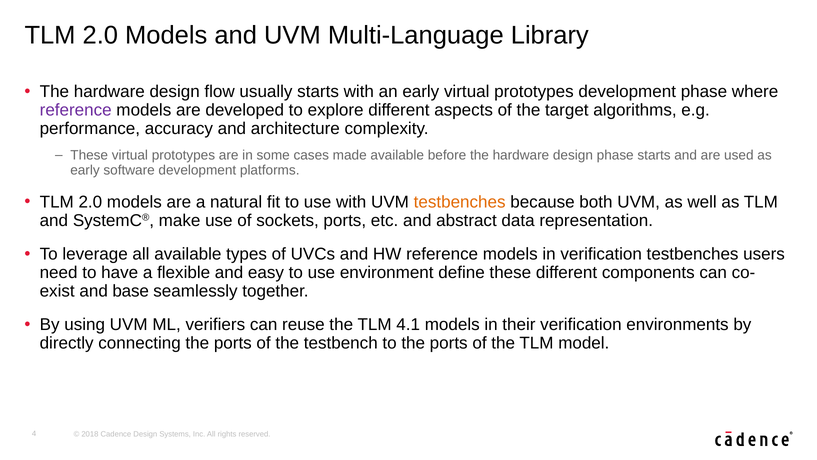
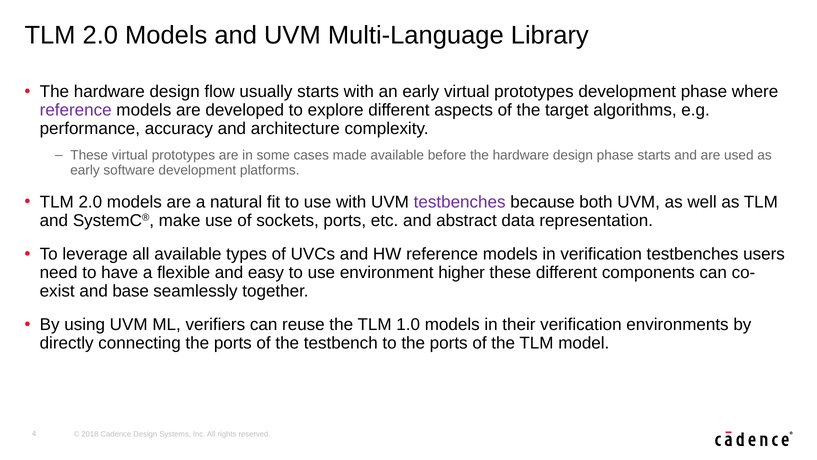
testbenches at (460, 202) colour: orange -> purple
define: define -> higher
4.1: 4.1 -> 1.0
